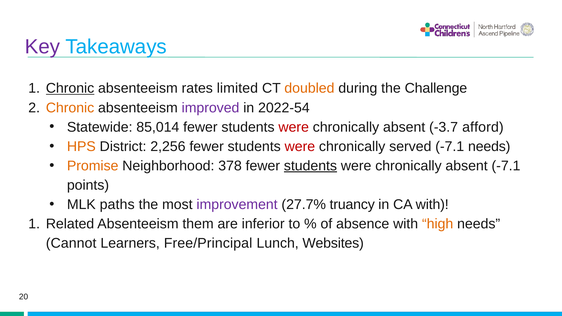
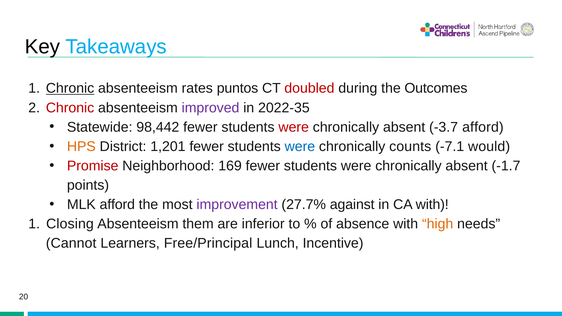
Key colour: purple -> black
limited: limited -> puntos
doubled colour: orange -> red
Challenge: Challenge -> Outcomes
Chronic at (70, 108) colour: orange -> red
2022-54: 2022-54 -> 2022-35
85,014: 85,014 -> 98,442
2,256: 2,256 -> 1,201
were at (300, 147) colour: red -> blue
served: served -> counts
-7.1 needs: needs -> would
Promise colour: orange -> red
378: 378 -> 169
students at (310, 166) underline: present -> none
absent -7.1: -7.1 -> -1.7
MLK paths: paths -> afford
truancy: truancy -> against
Related: Related -> Closing
Websites: Websites -> Incentive
